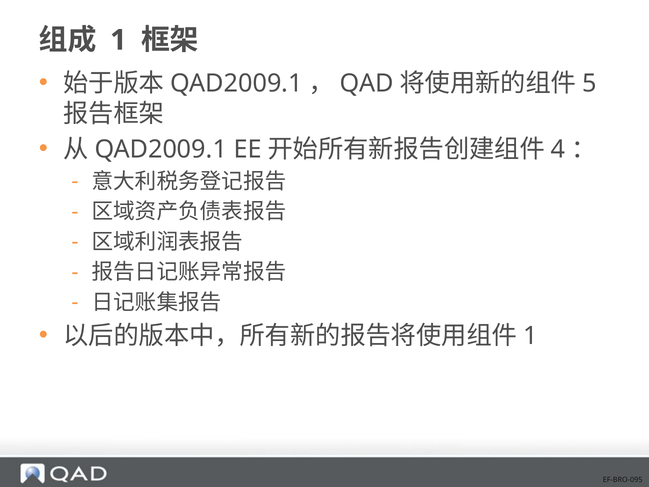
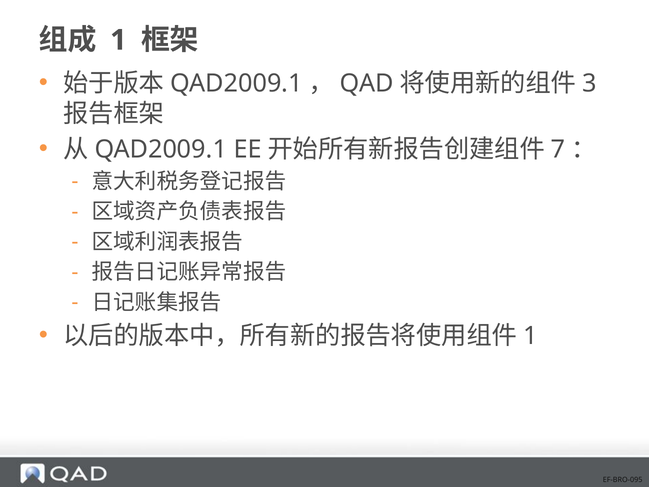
5: 5 -> 3
4: 4 -> 7
